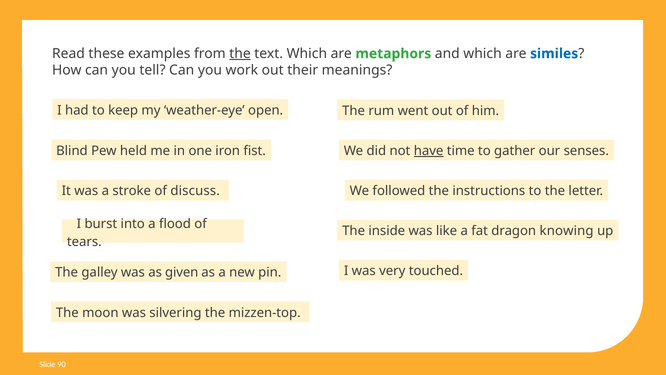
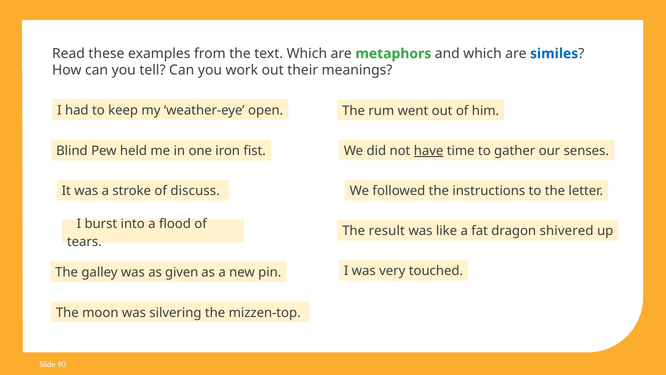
the at (240, 54) underline: present -> none
inside: inside -> result
knowing: knowing -> shivered
